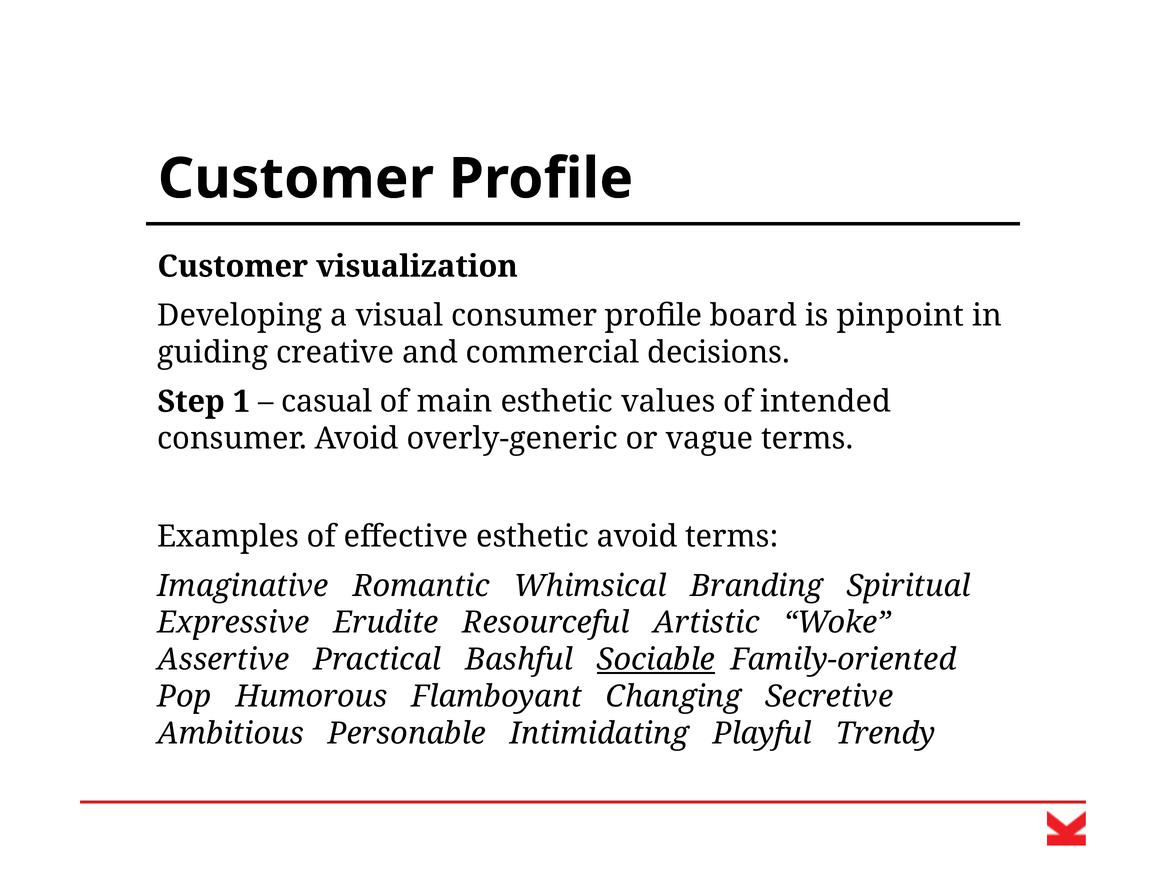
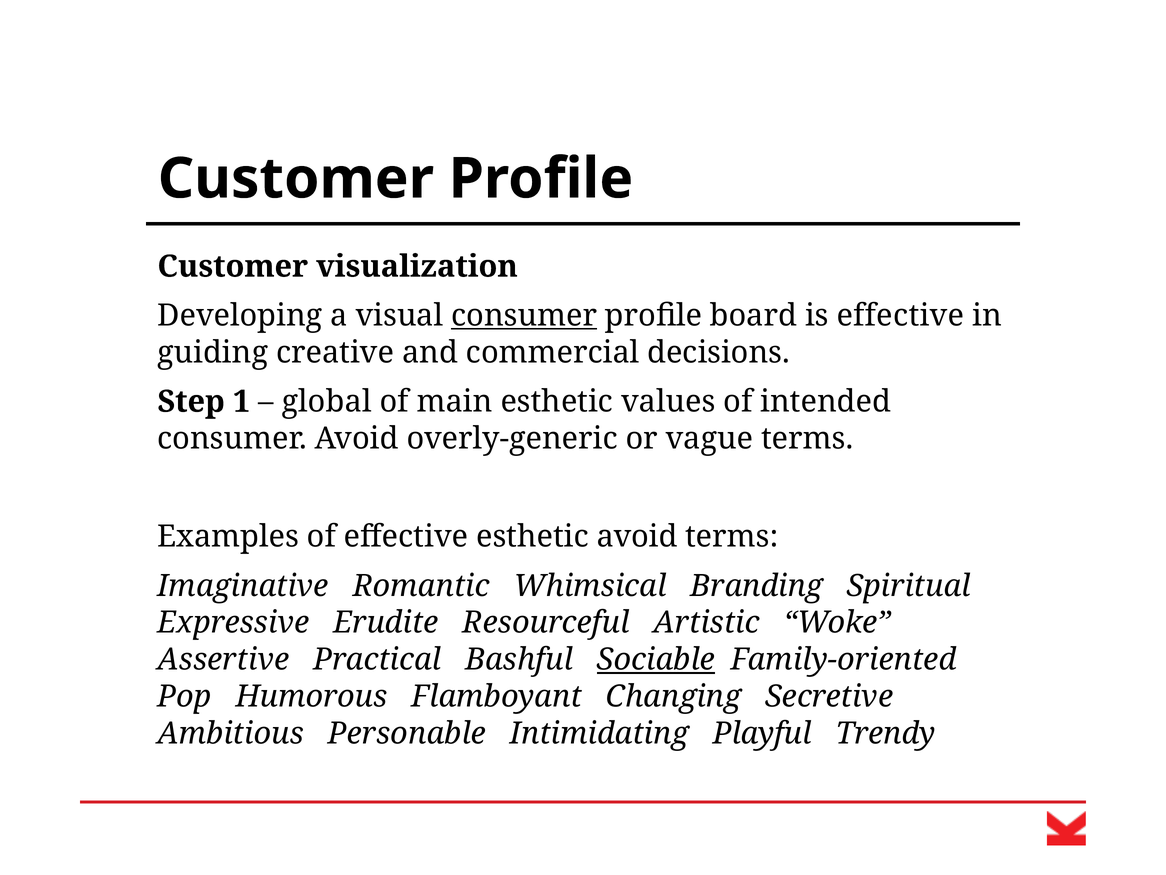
consumer at (524, 315) underline: none -> present
is pinpoint: pinpoint -> effective
casual: casual -> global
